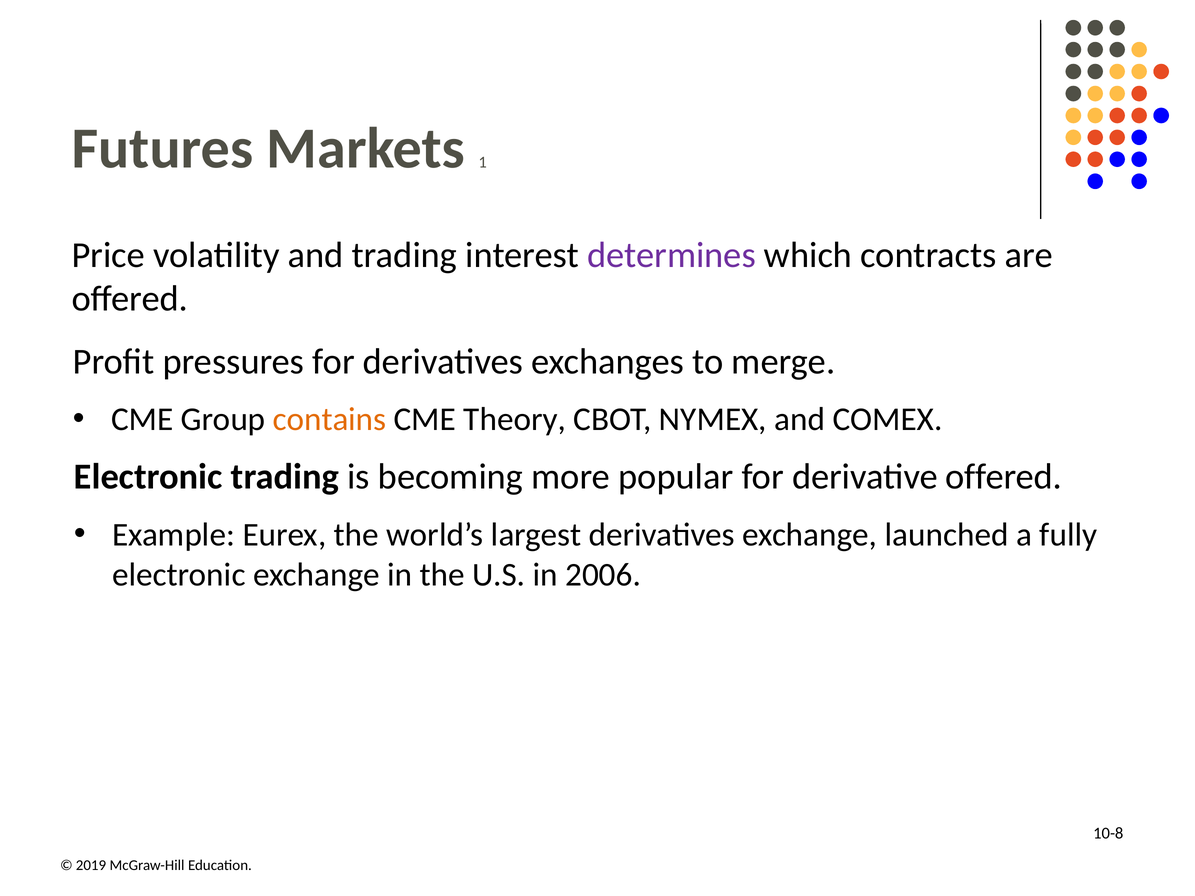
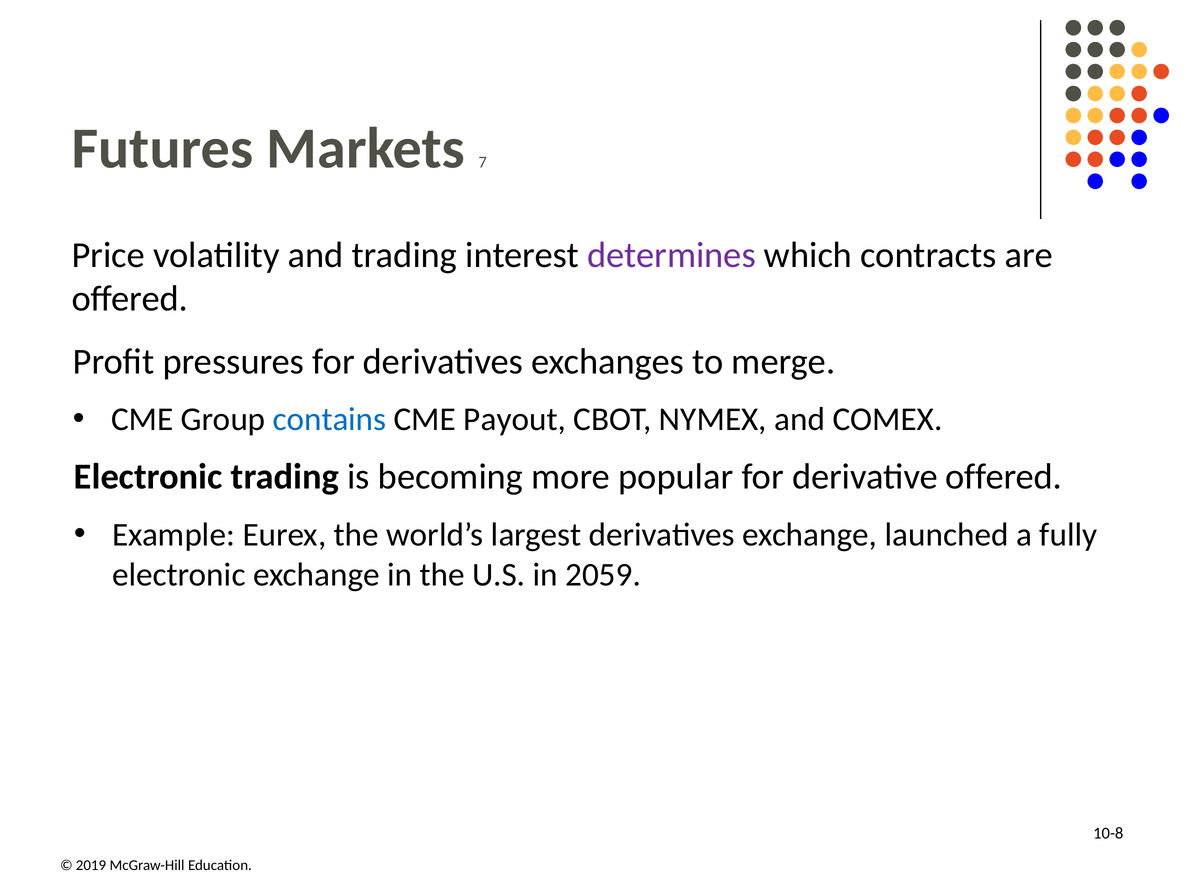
1: 1 -> 7
contains colour: orange -> blue
Theory: Theory -> Payout
2006: 2006 -> 2059
